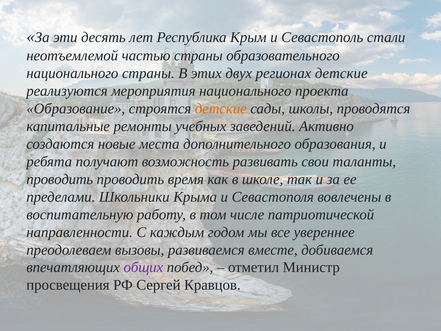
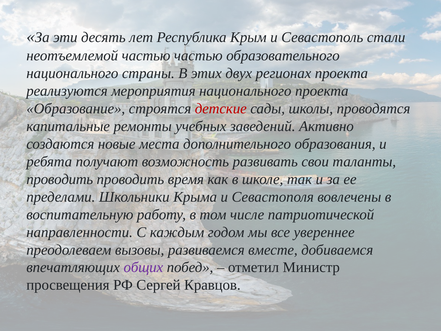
частью страны: страны -> частью
регионах детские: детские -> проекта
детские at (221, 109) colour: orange -> red
